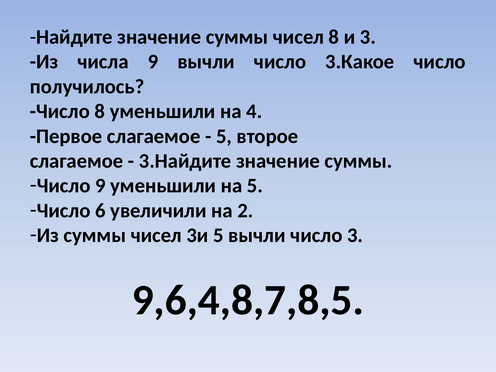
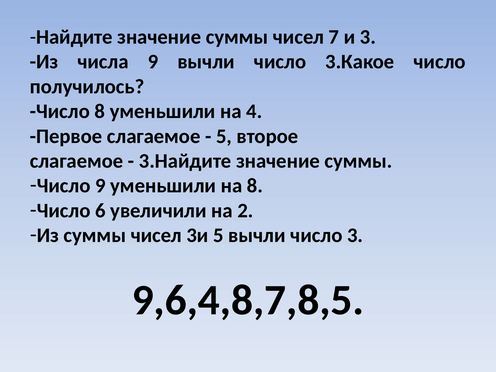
чисел 8: 8 -> 7
на 5: 5 -> 8
